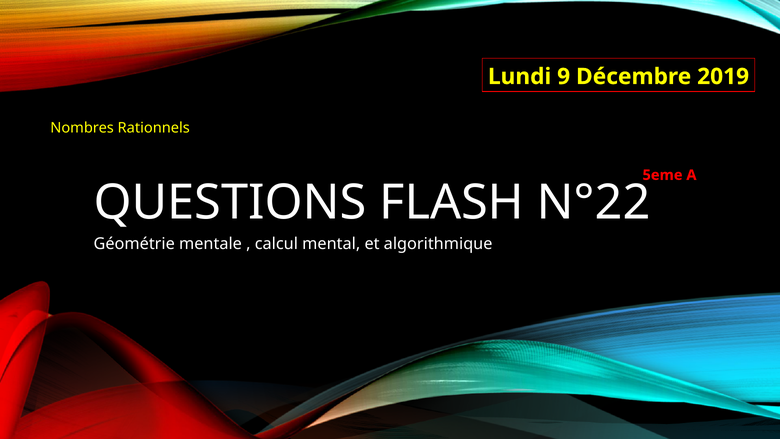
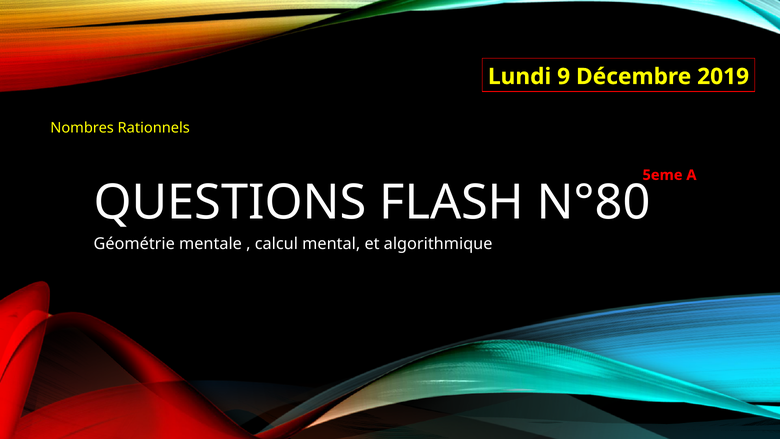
N°22: N°22 -> N°80
